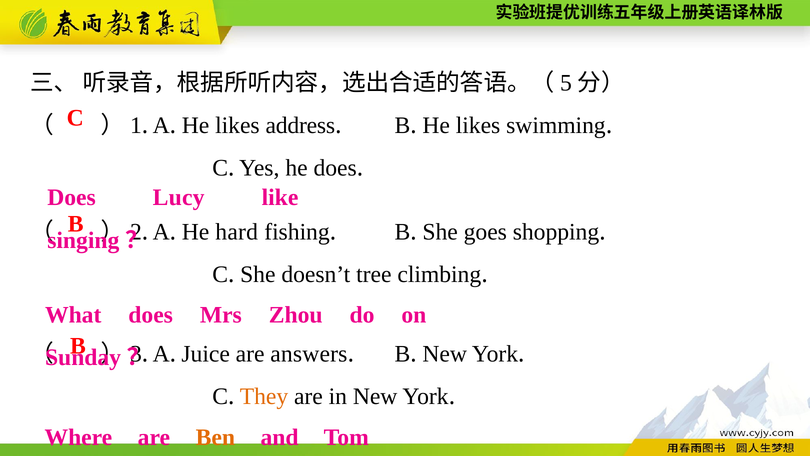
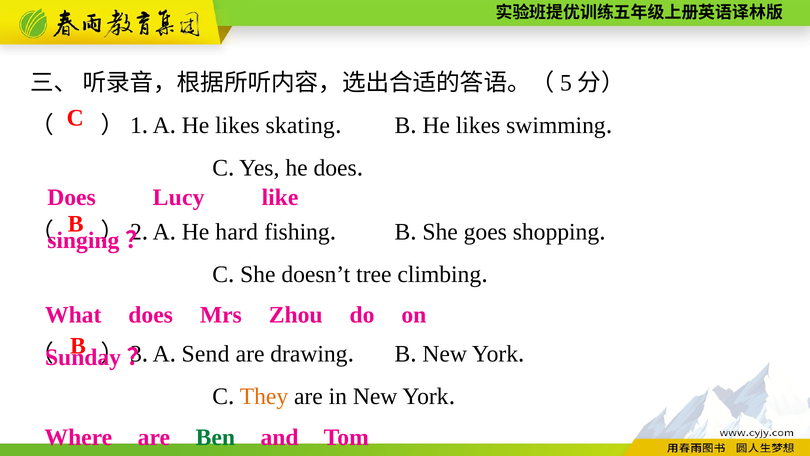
address: address -> skating
Juice: Juice -> Send
answers: answers -> drawing
Ben colour: orange -> green
